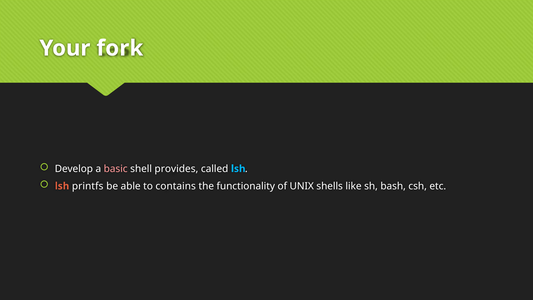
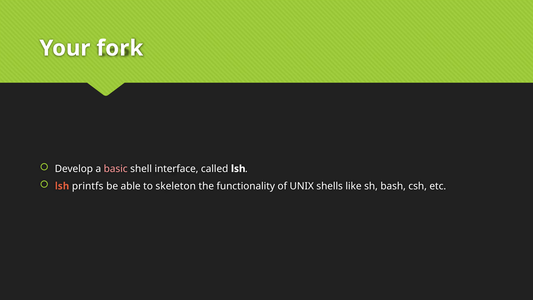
provides: provides -> interface
lsh at (238, 169) colour: light blue -> white
contains: contains -> skeleton
